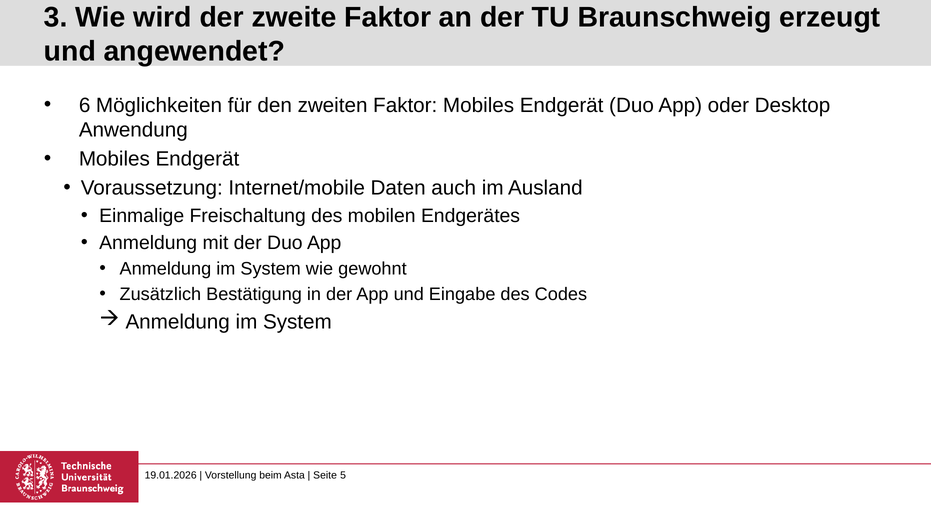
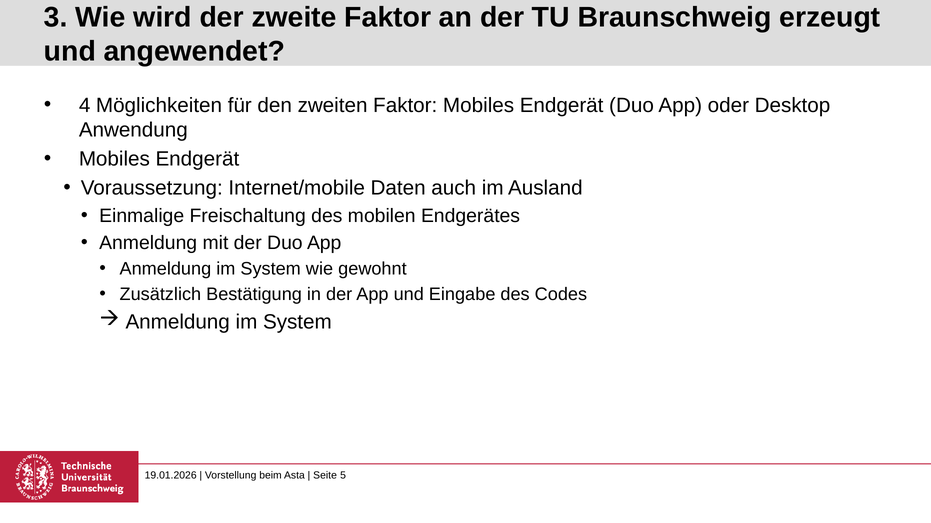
6: 6 -> 4
